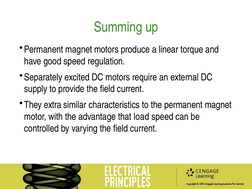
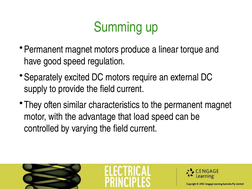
extra: extra -> often
